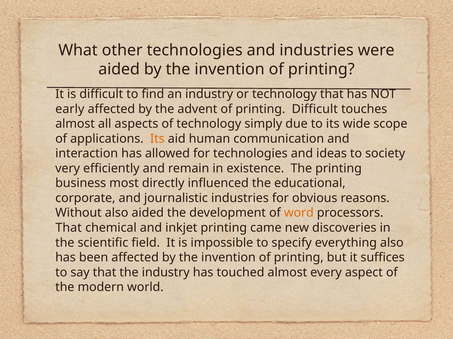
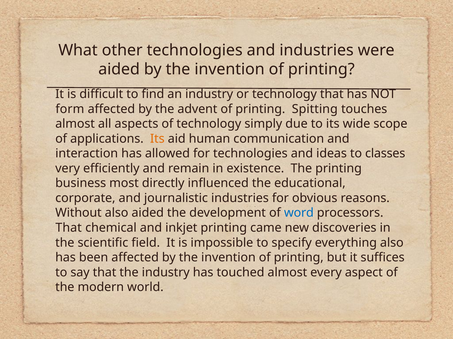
early: early -> form
printing Difficult: Difficult -> Spitting
society: society -> classes
word colour: orange -> blue
